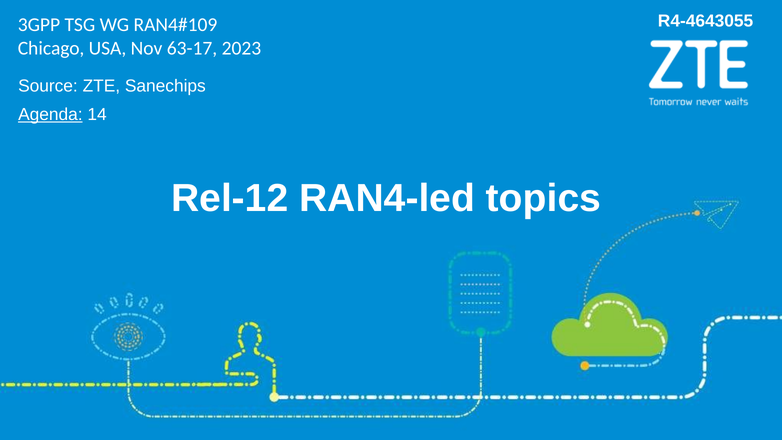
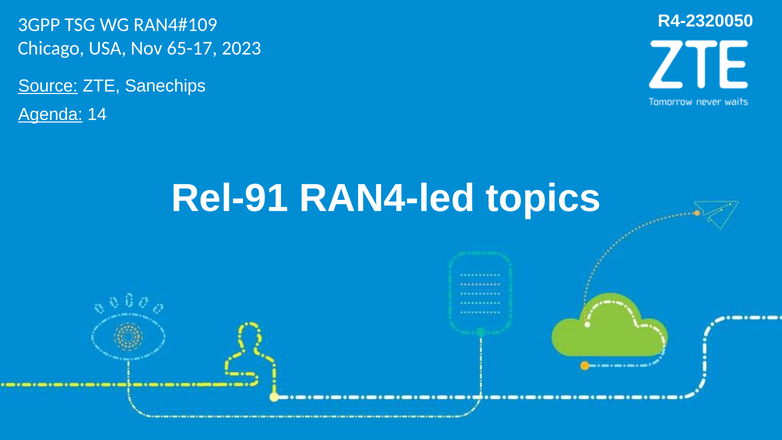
R4-4643055: R4-4643055 -> R4-2320050
63-17: 63-17 -> 65-17
Source underline: none -> present
Rel-12: Rel-12 -> Rel-91
